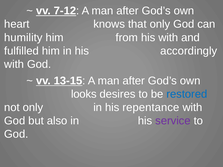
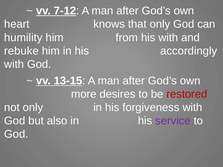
fulfilled: fulfilled -> rebuke
looks: looks -> more
restored colour: blue -> red
repentance: repentance -> forgiveness
